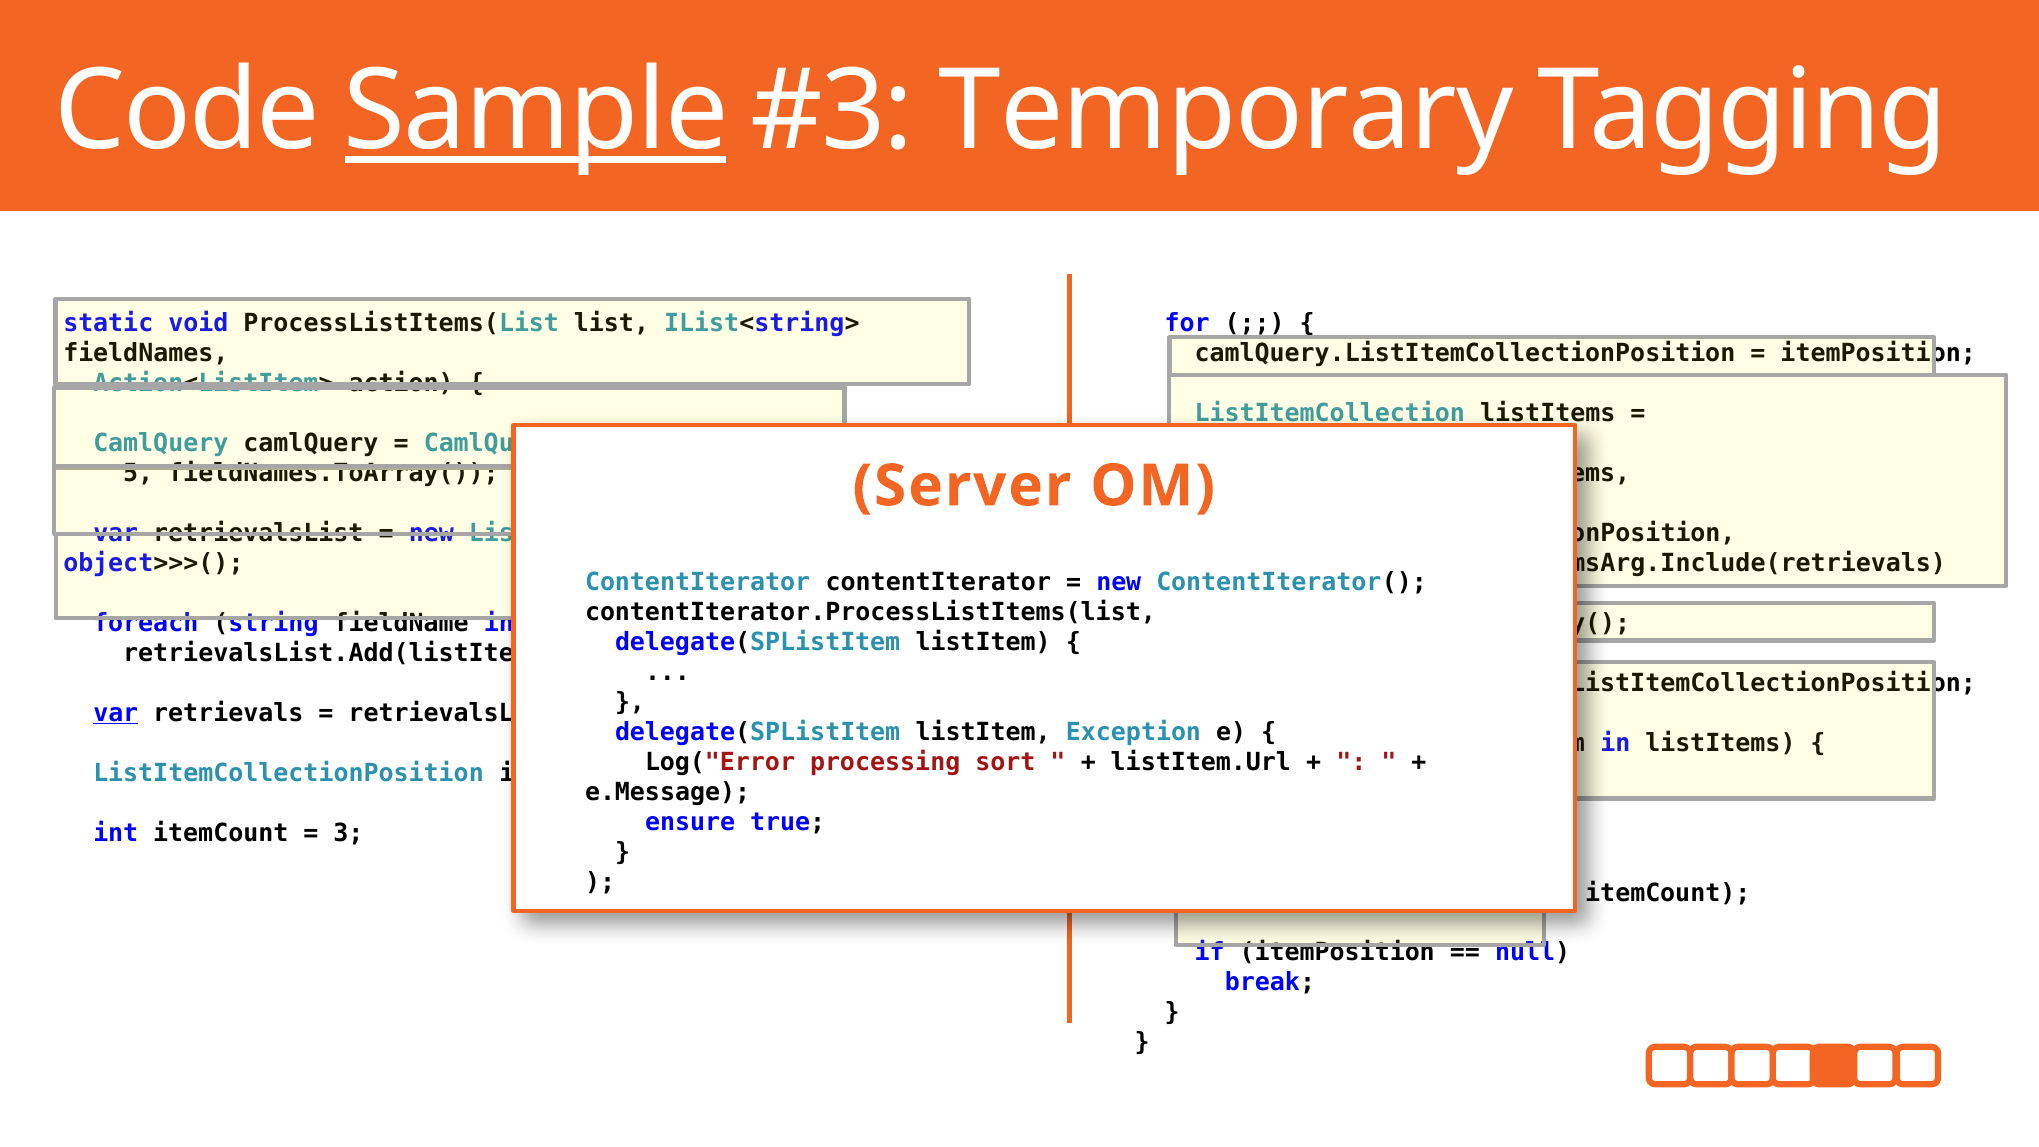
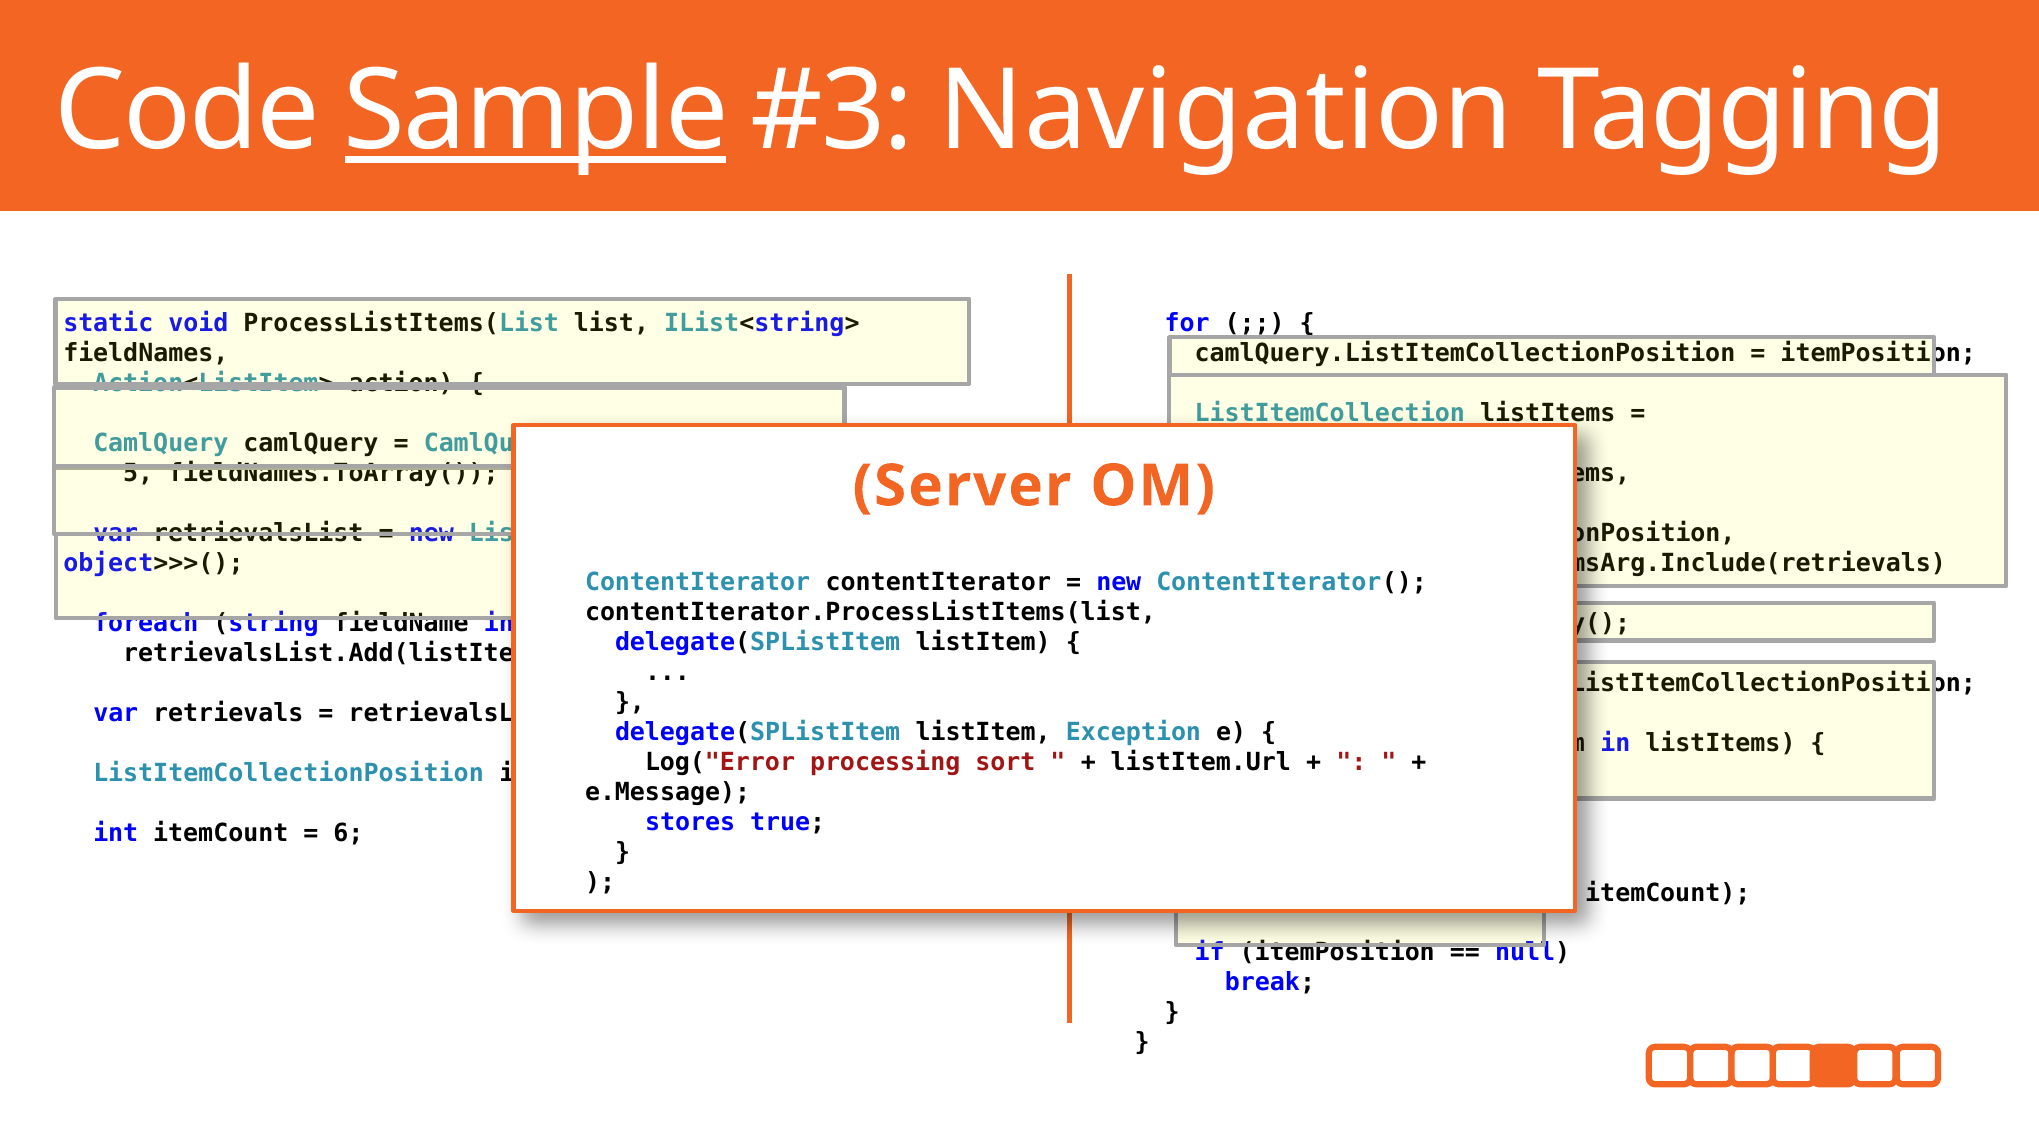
Temporary: Temporary -> Navigation
var at (116, 713) underline: present -> none
ensure: ensure -> stores
3: 3 -> 6
